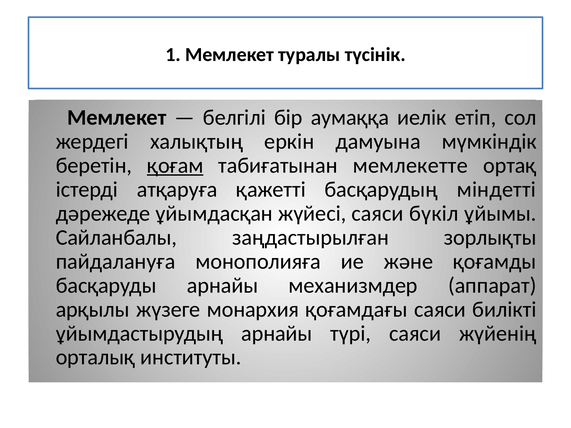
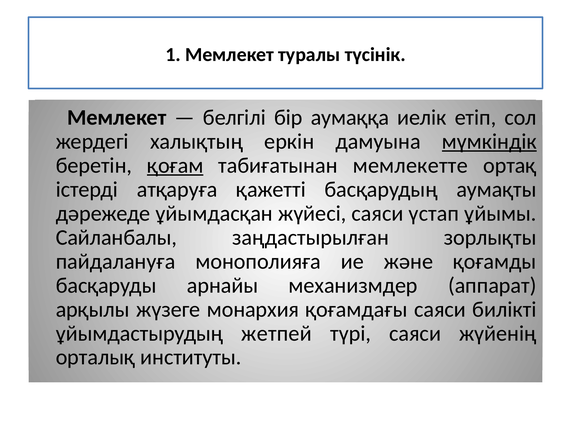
мүмкіндік underline: none -> present
міндетті: міндетті -> аумақты
бүкіл: бүкіл -> үстап
ұйымдастырудың арнайы: арнайы -> жетпей
